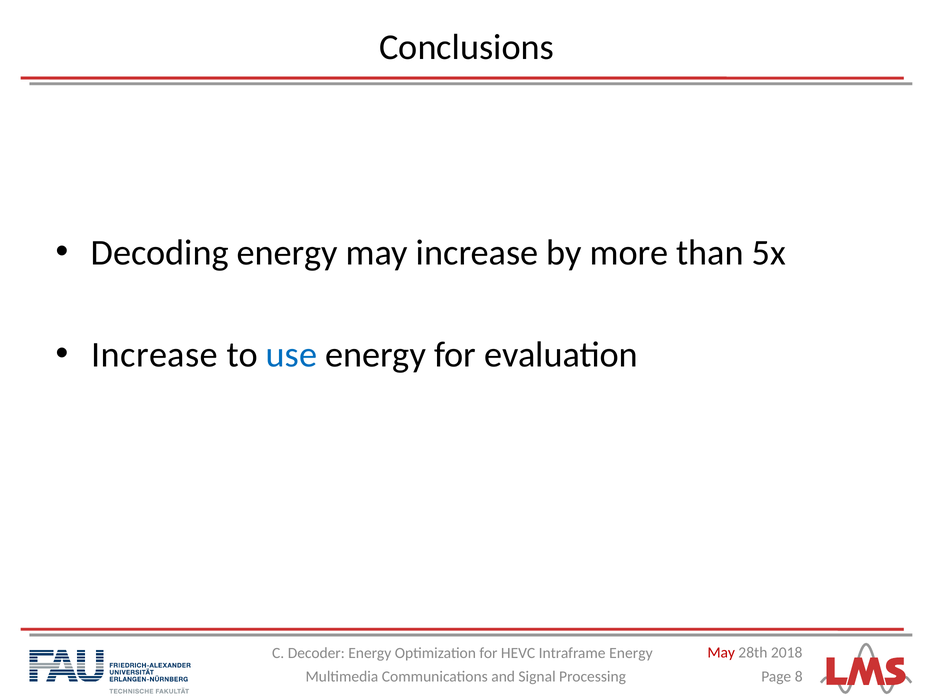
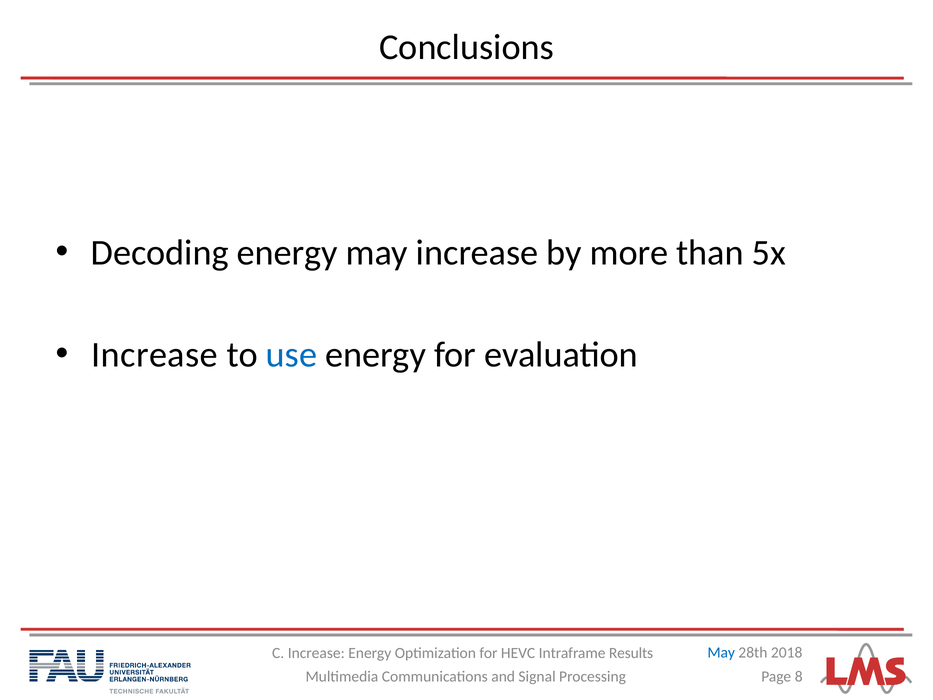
May at (721, 653) colour: red -> blue
C Decoder: Decoder -> Increase
Intraframe Energy: Energy -> Results
